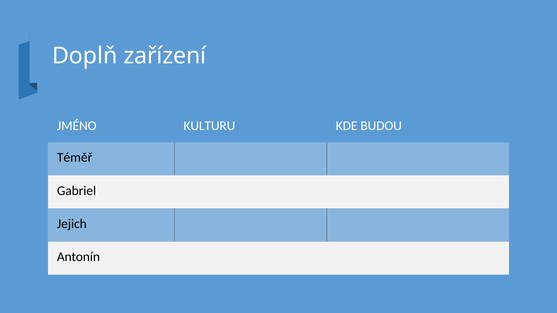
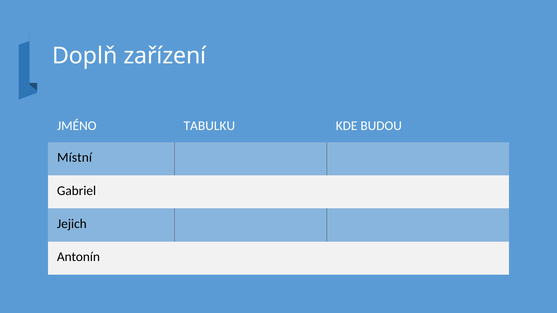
KULTURU: KULTURU -> TABULKU
Téměř: Téměř -> Místní
